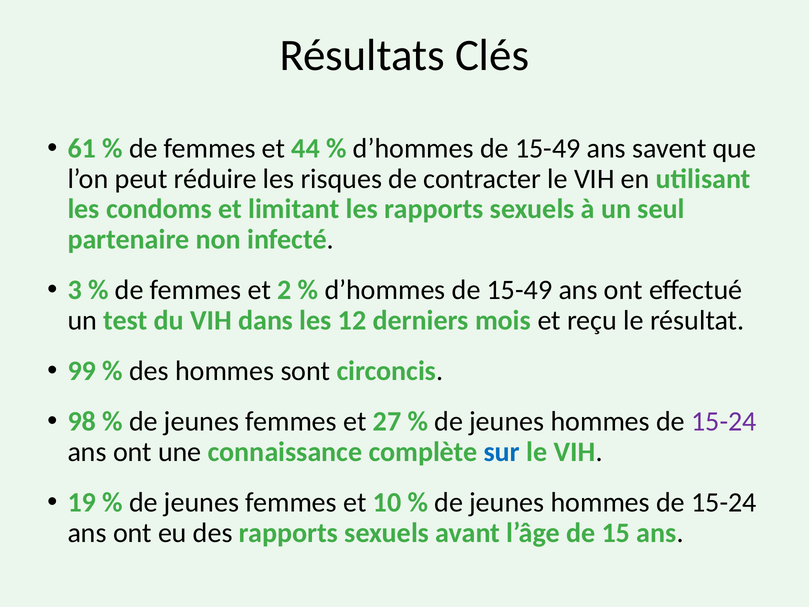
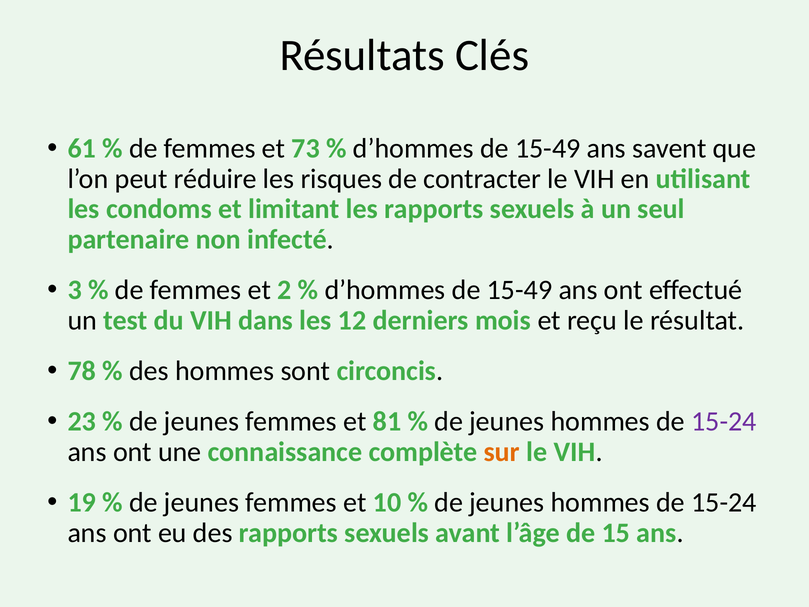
44: 44 -> 73
99: 99 -> 78
98: 98 -> 23
27: 27 -> 81
sur colour: blue -> orange
